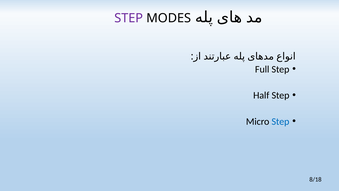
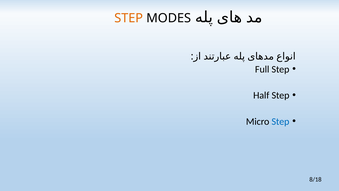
STEP at (129, 18) colour: purple -> orange
